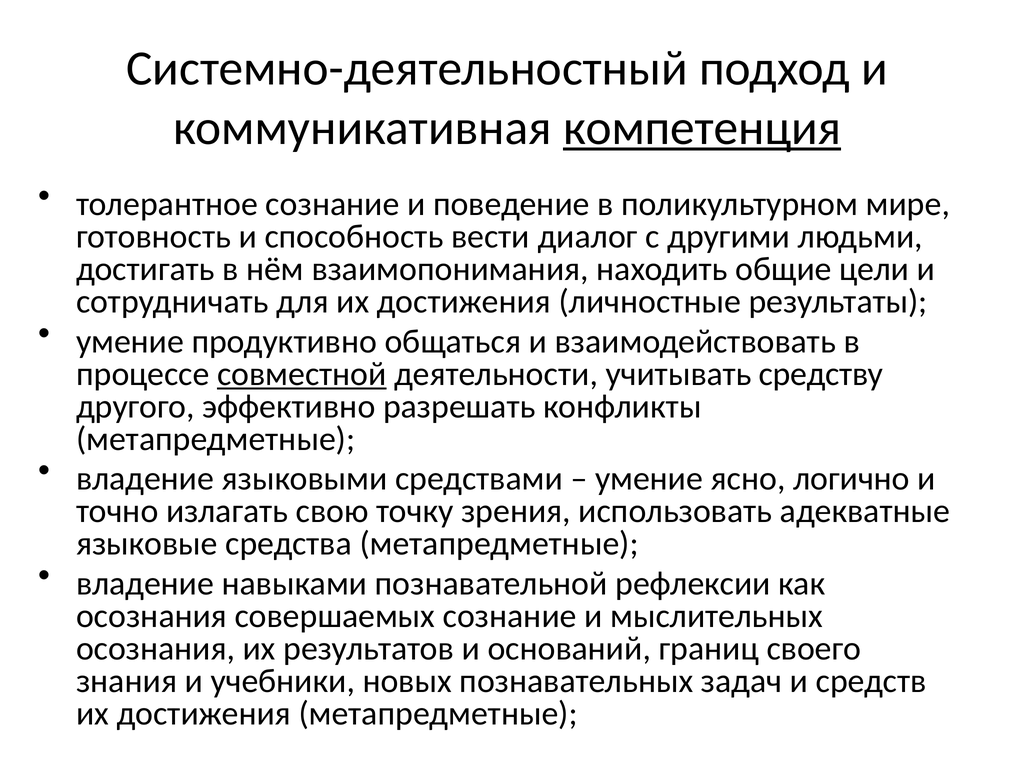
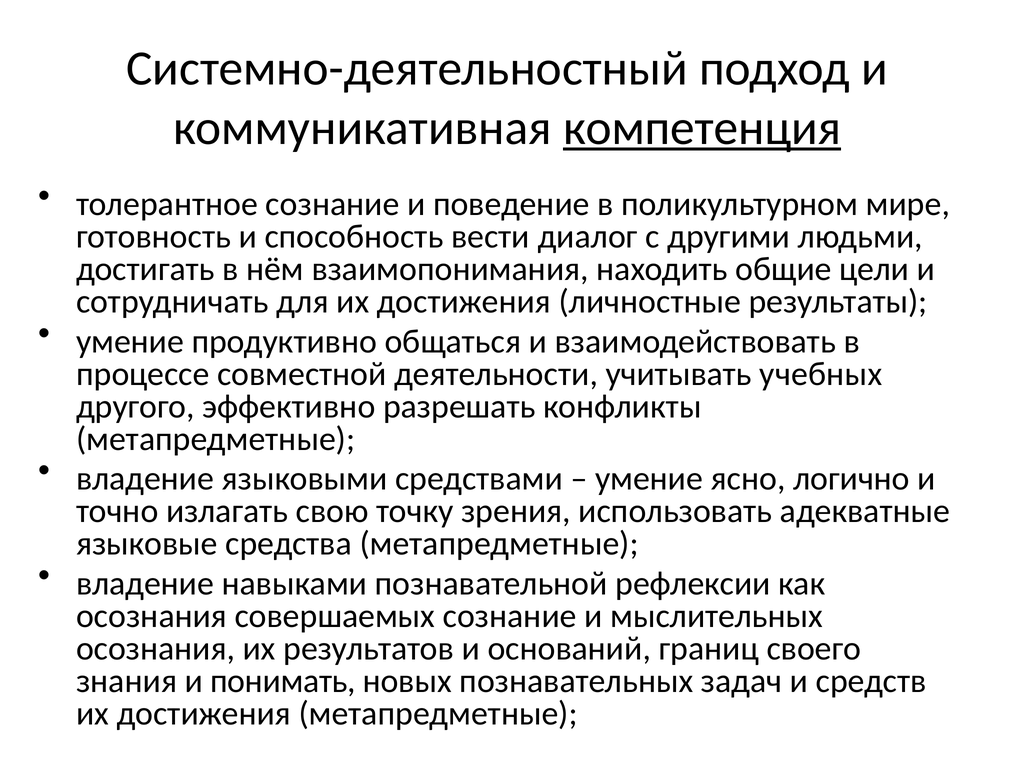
совместной underline: present -> none
средству: средству -> учебных
учебники: учебники -> понимать
